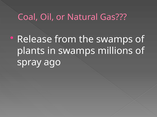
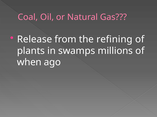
the swamps: swamps -> refining
spray: spray -> when
